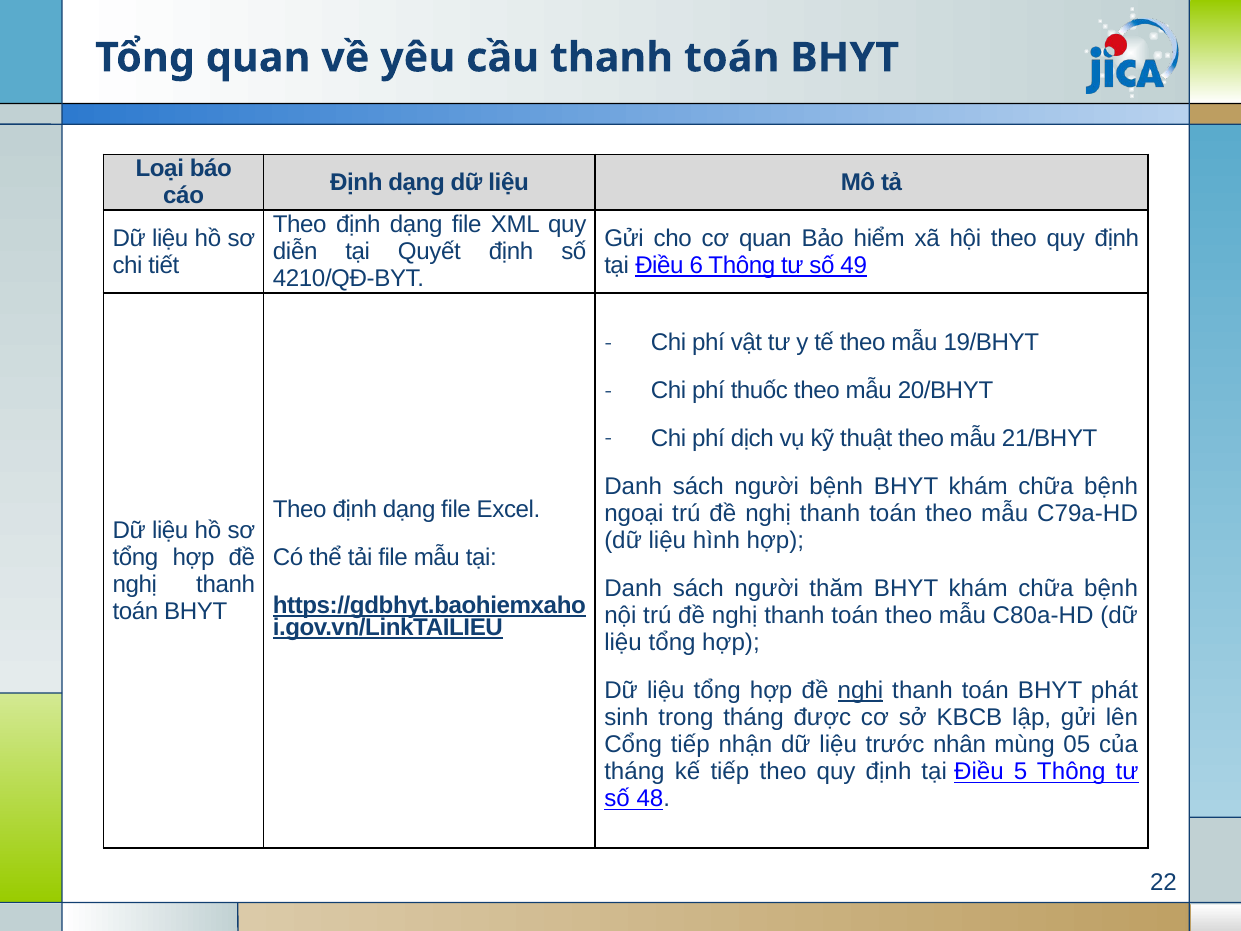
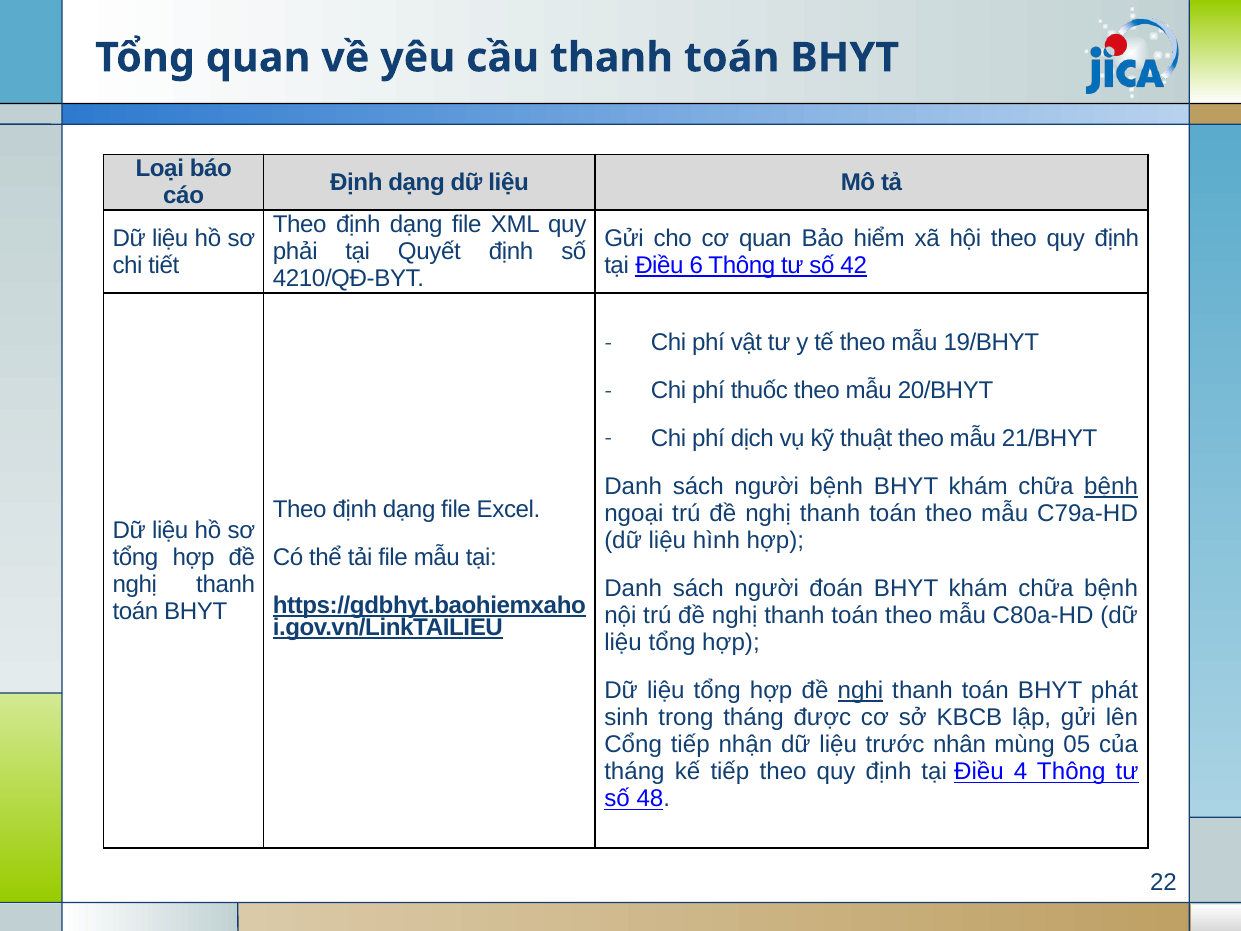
diễn: diễn -> phải
49: 49 -> 42
bệnh at (1111, 486) underline: none -> present
thăm: thăm -> đoán
5: 5 -> 4
